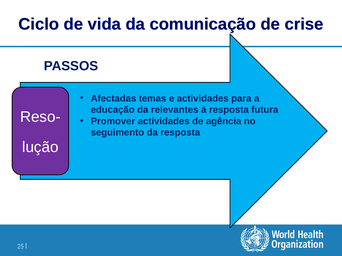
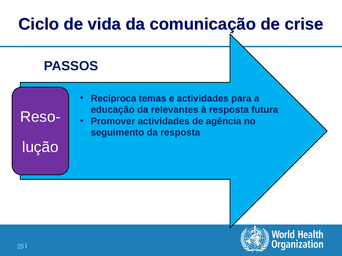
Afectadas: Afectadas -> Recíproca
